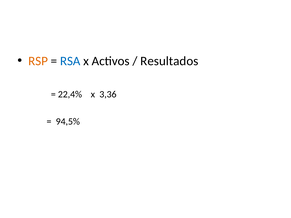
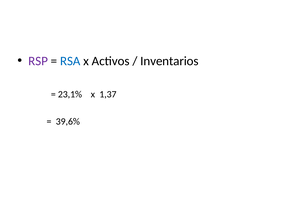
RSP colour: orange -> purple
Resultados: Resultados -> Inventarios
22,4%: 22,4% -> 23,1%
3,36: 3,36 -> 1,37
94,5%: 94,5% -> 39,6%
